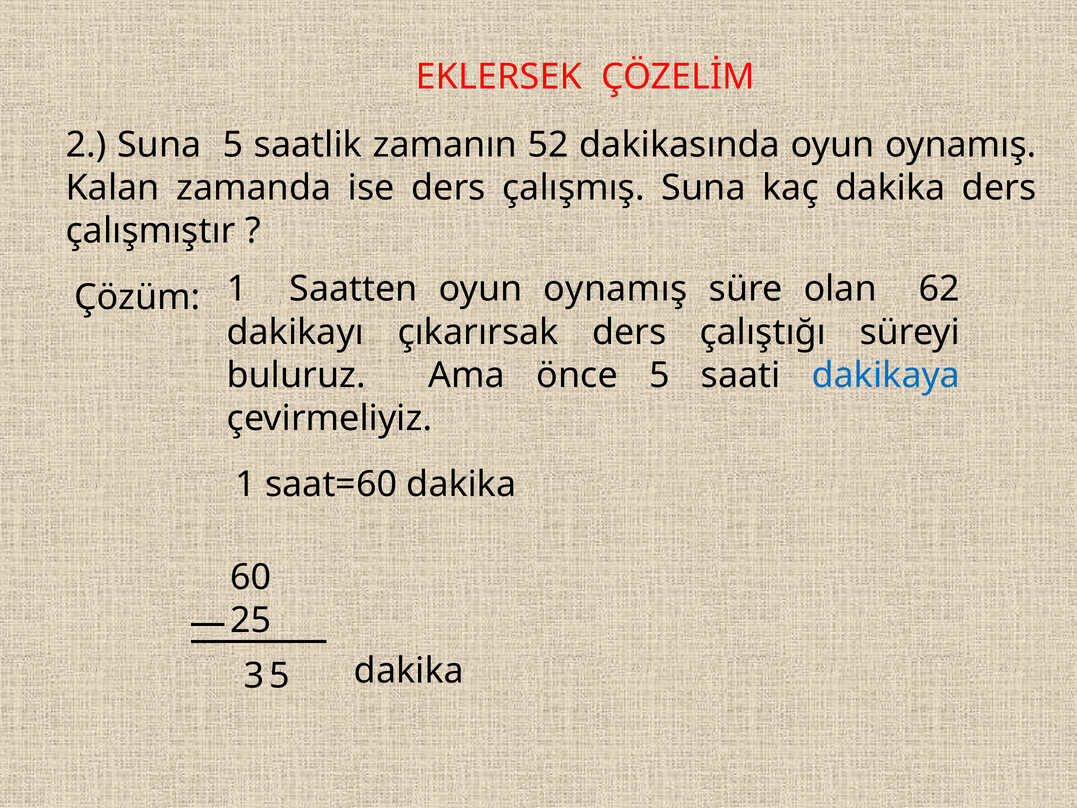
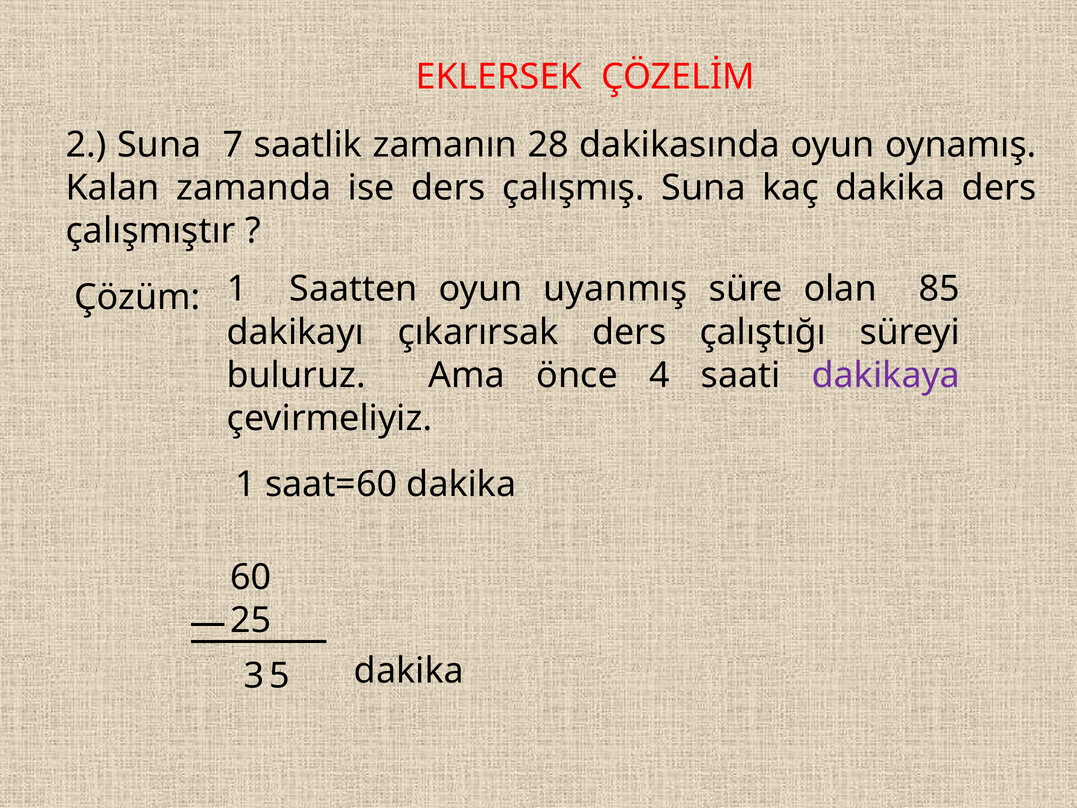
Suna 5: 5 -> 7
52: 52 -> 28
Saatten oyun oynamış: oynamış -> uyanmış
62: 62 -> 85
önce 5: 5 -> 4
dakikaya colour: blue -> purple
